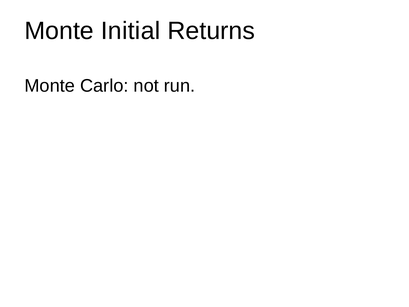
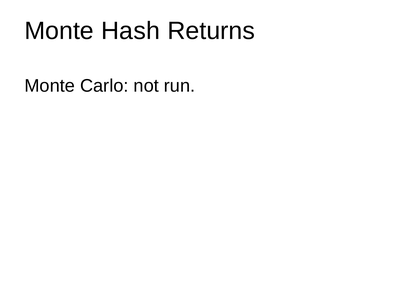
Initial: Initial -> Hash
